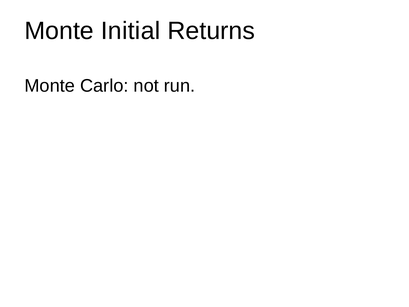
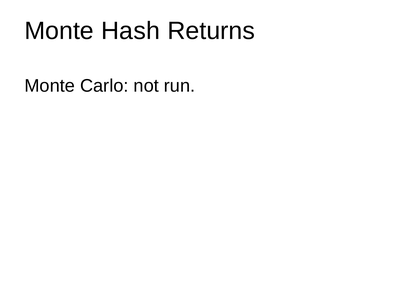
Initial: Initial -> Hash
